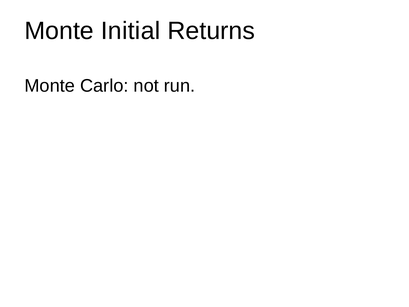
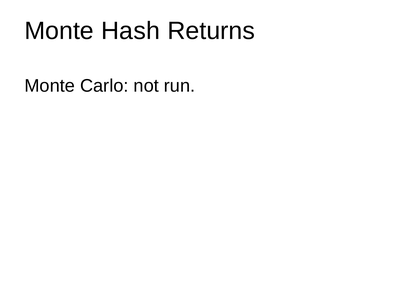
Initial: Initial -> Hash
